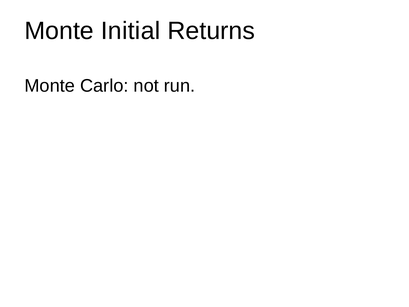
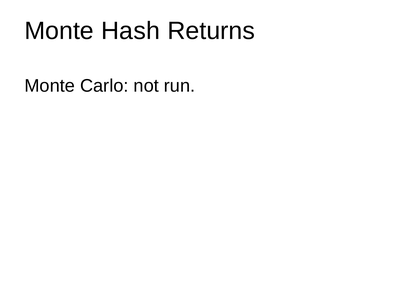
Initial: Initial -> Hash
